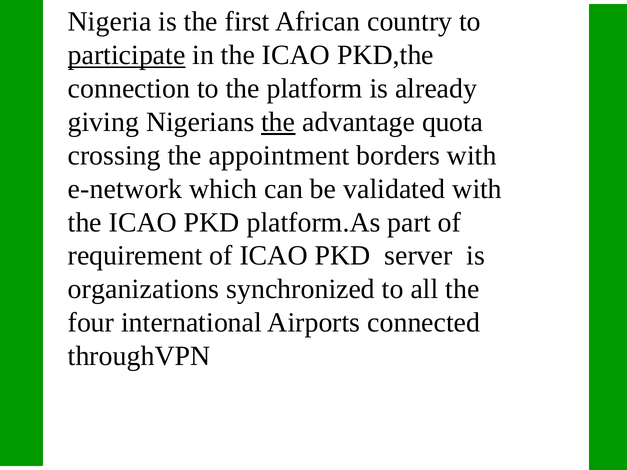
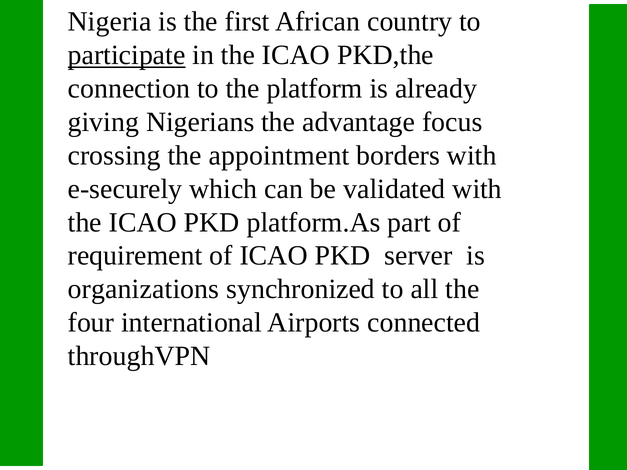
the at (278, 122) underline: present -> none
quota: quota -> focus
e-network: e-network -> e-securely
